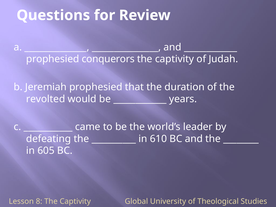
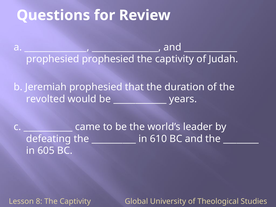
prophesied conquerors: conquerors -> prophesied
